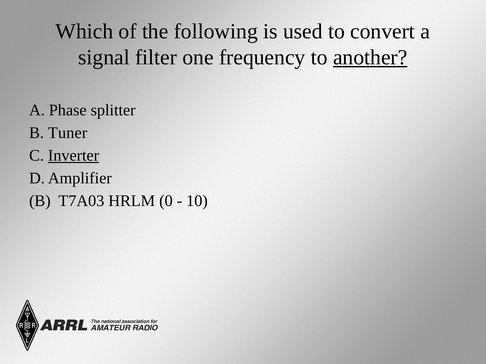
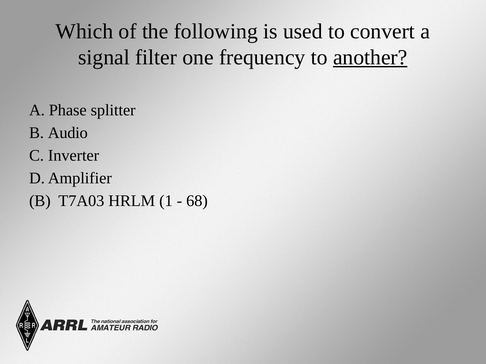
Tuner: Tuner -> Audio
Inverter underline: present -> none
0: 0 -> 1
10: 10 -> 68
